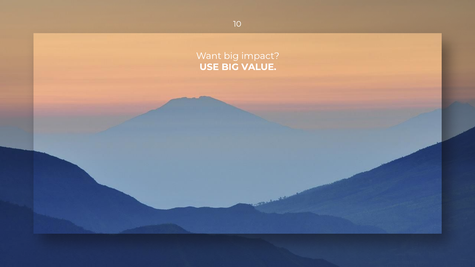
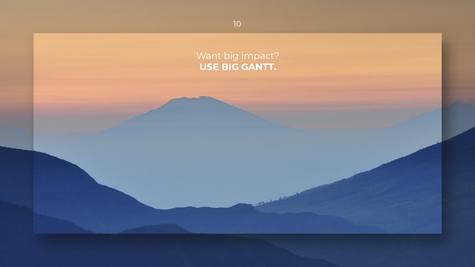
VALUE: VALUE -> GANTT
